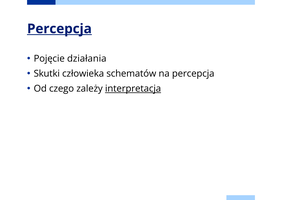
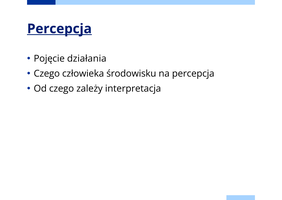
Skutki at (47, 73): Skutki -> Czego
schematów: schematów -> środowisku
interpretacja underline: present -> none
